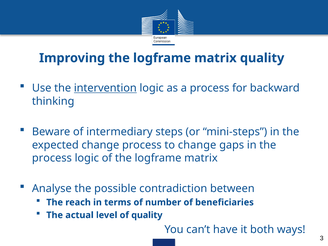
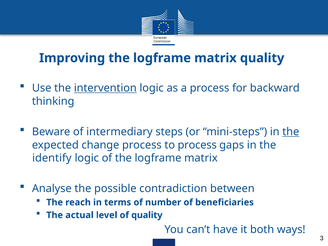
the at (291, 132) underline: none -> present
to change: change -> process
process at (52, 158): process -> identify
